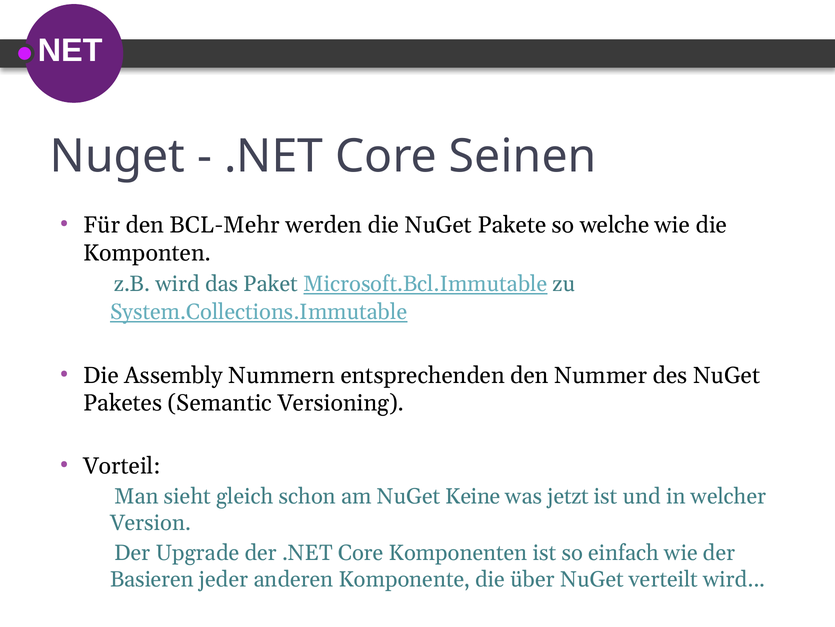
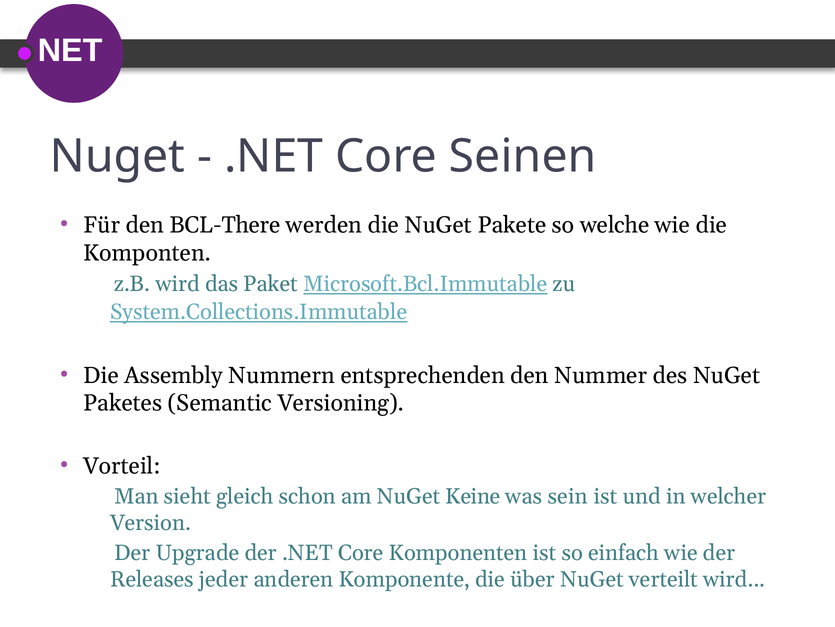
BCL-Mehr: BCL-Mehr -> BCL-There
jetzt: jetzt -> sein
Basieren: Basieren -> Releases
